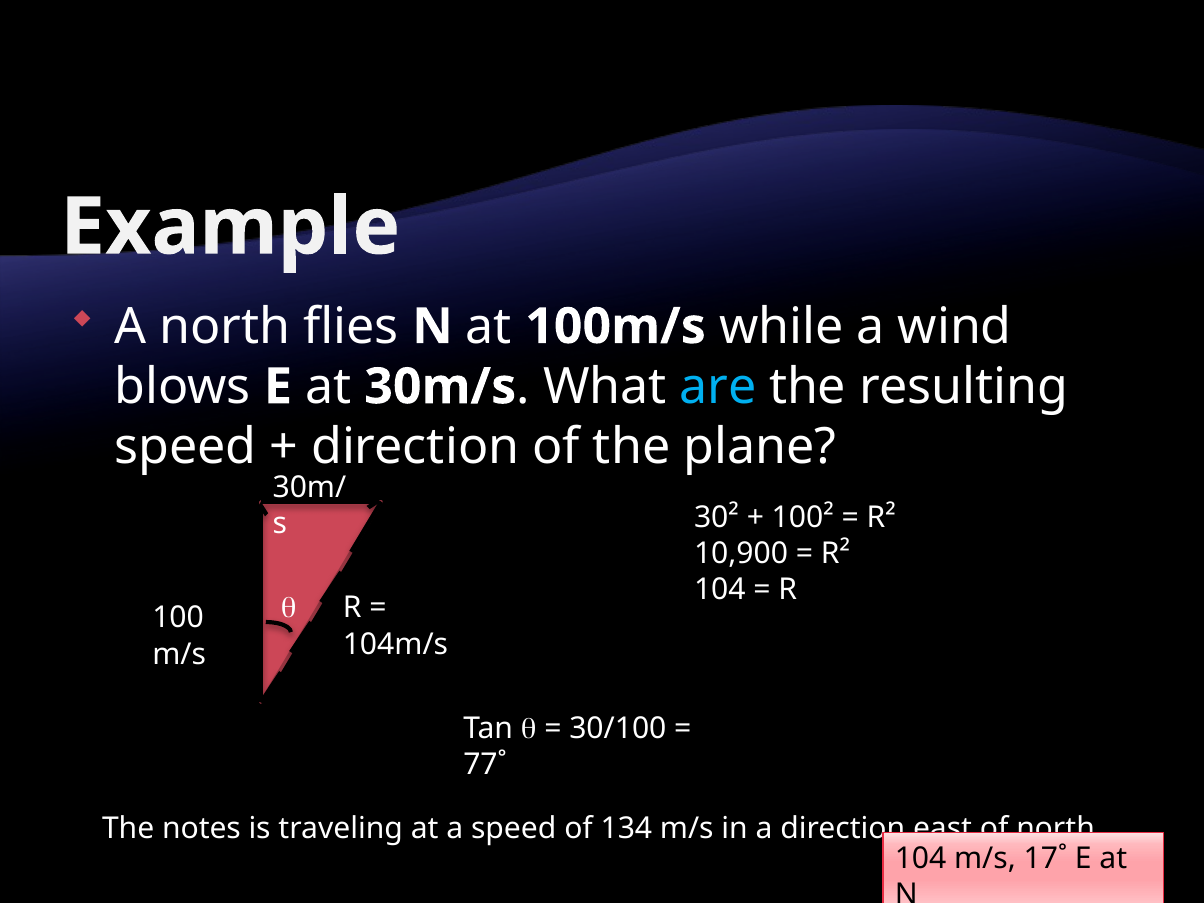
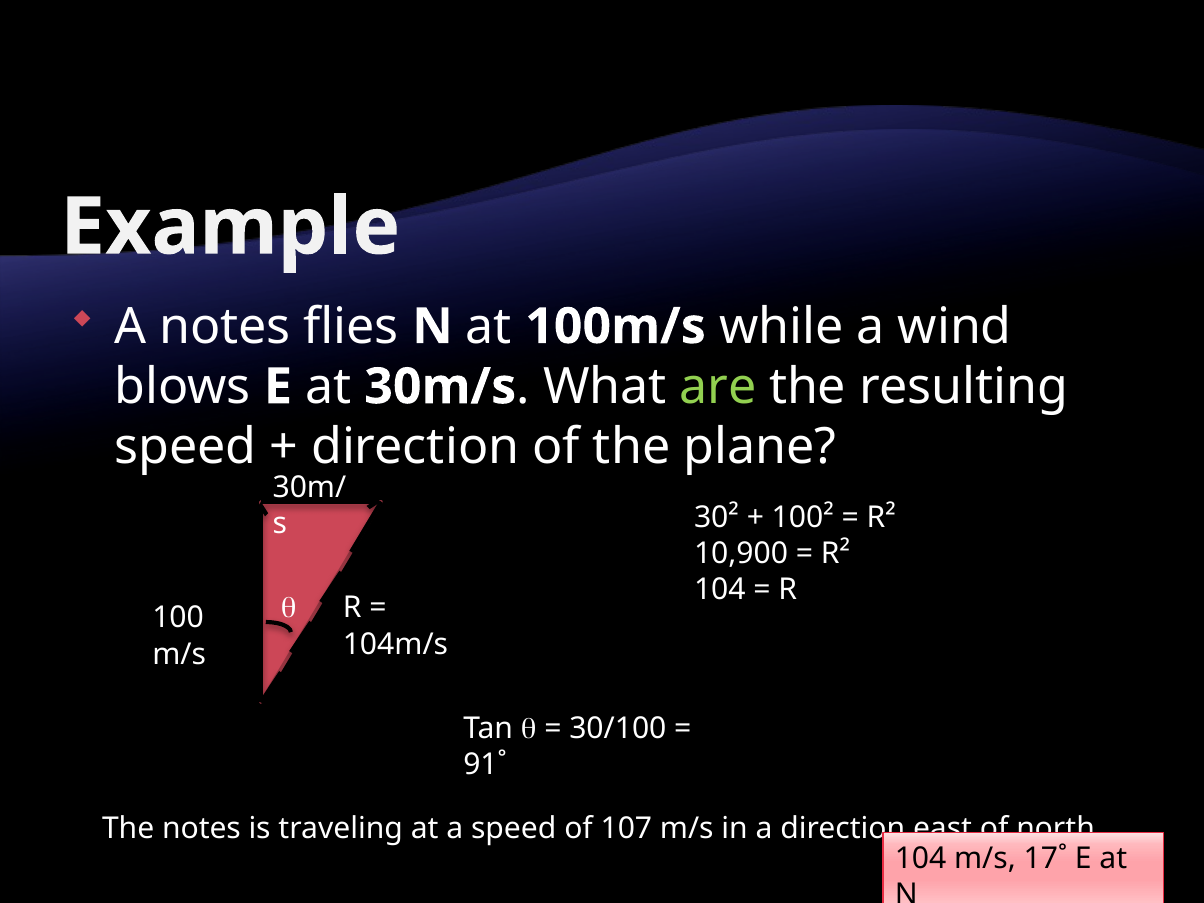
A north: north -> notes
are colour: light blue -> light green
77˚: 77˚ -> 91˚
134: 134 -> 107
